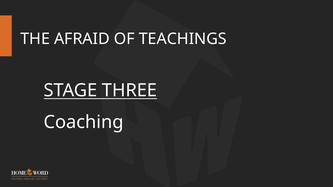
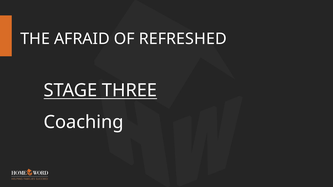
TEACHINGS: TEACHINGS -> REFRESHED
